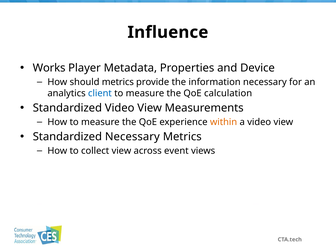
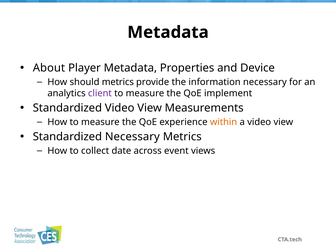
Influence at (168, 32): Influence -> Metadata
Works: Works -> About
client colour: blue -> purple
calculation: calculation -> implement
collect view: view -> date
